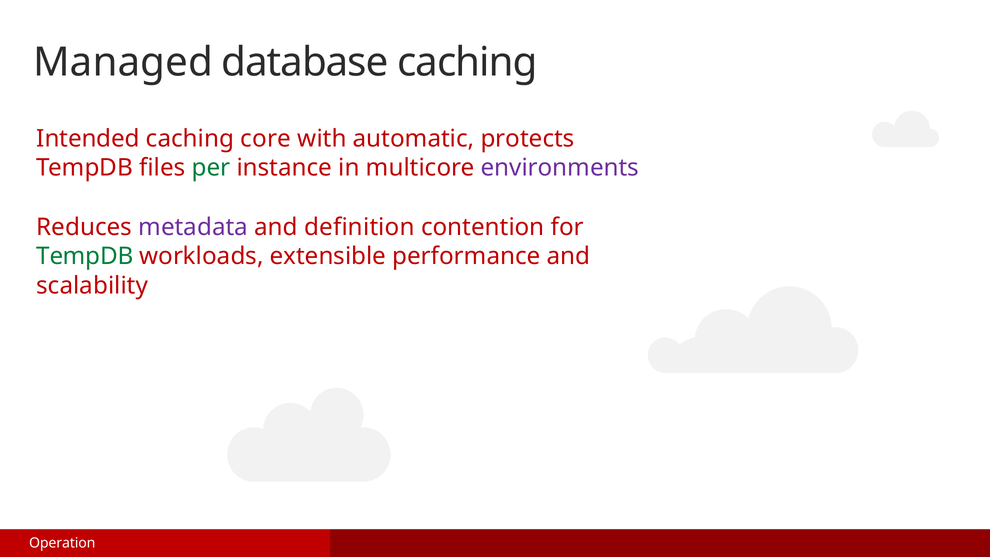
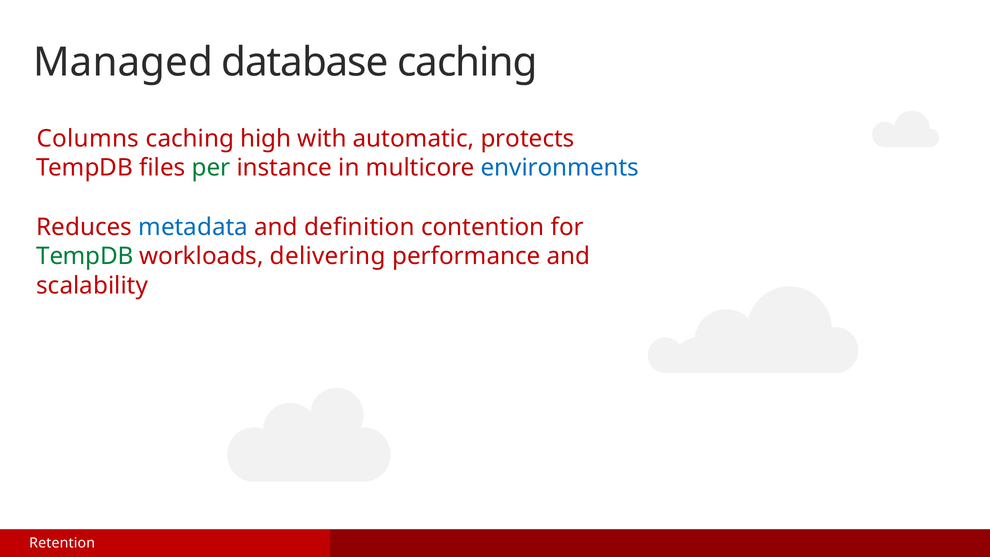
Intended: Intended -> Columns
core: core -> high
environments colour: purple -> blue
metadata colour: purple -> blue
extensible: extensible -> delivering
Operation: Operation -> Retention
